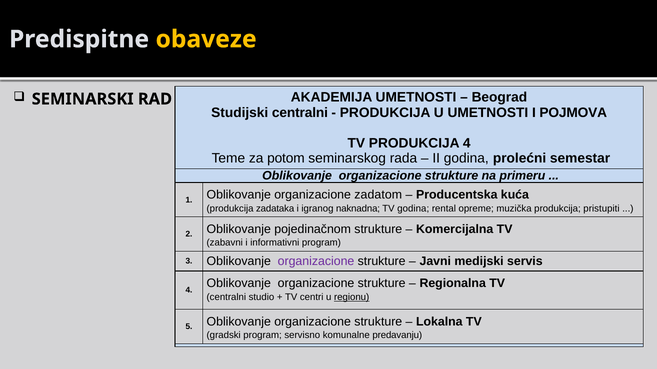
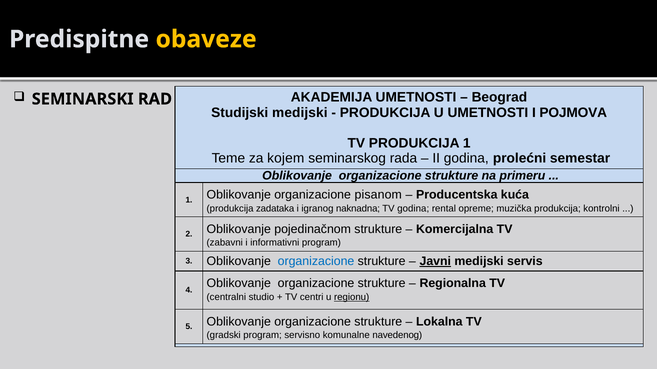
Studijski centralni: centralni -> medijski
PRODUKCIJA 4: 4 -> 1
potom: potom -> kojem
zadatom: zadatom -> pisanom
pristupiti: pristupiti -> kontrolni
organizacione at (316, 262) colour: purple -> blue
Javni underline: none -> present
predavanju: predavanju -> navedenog
